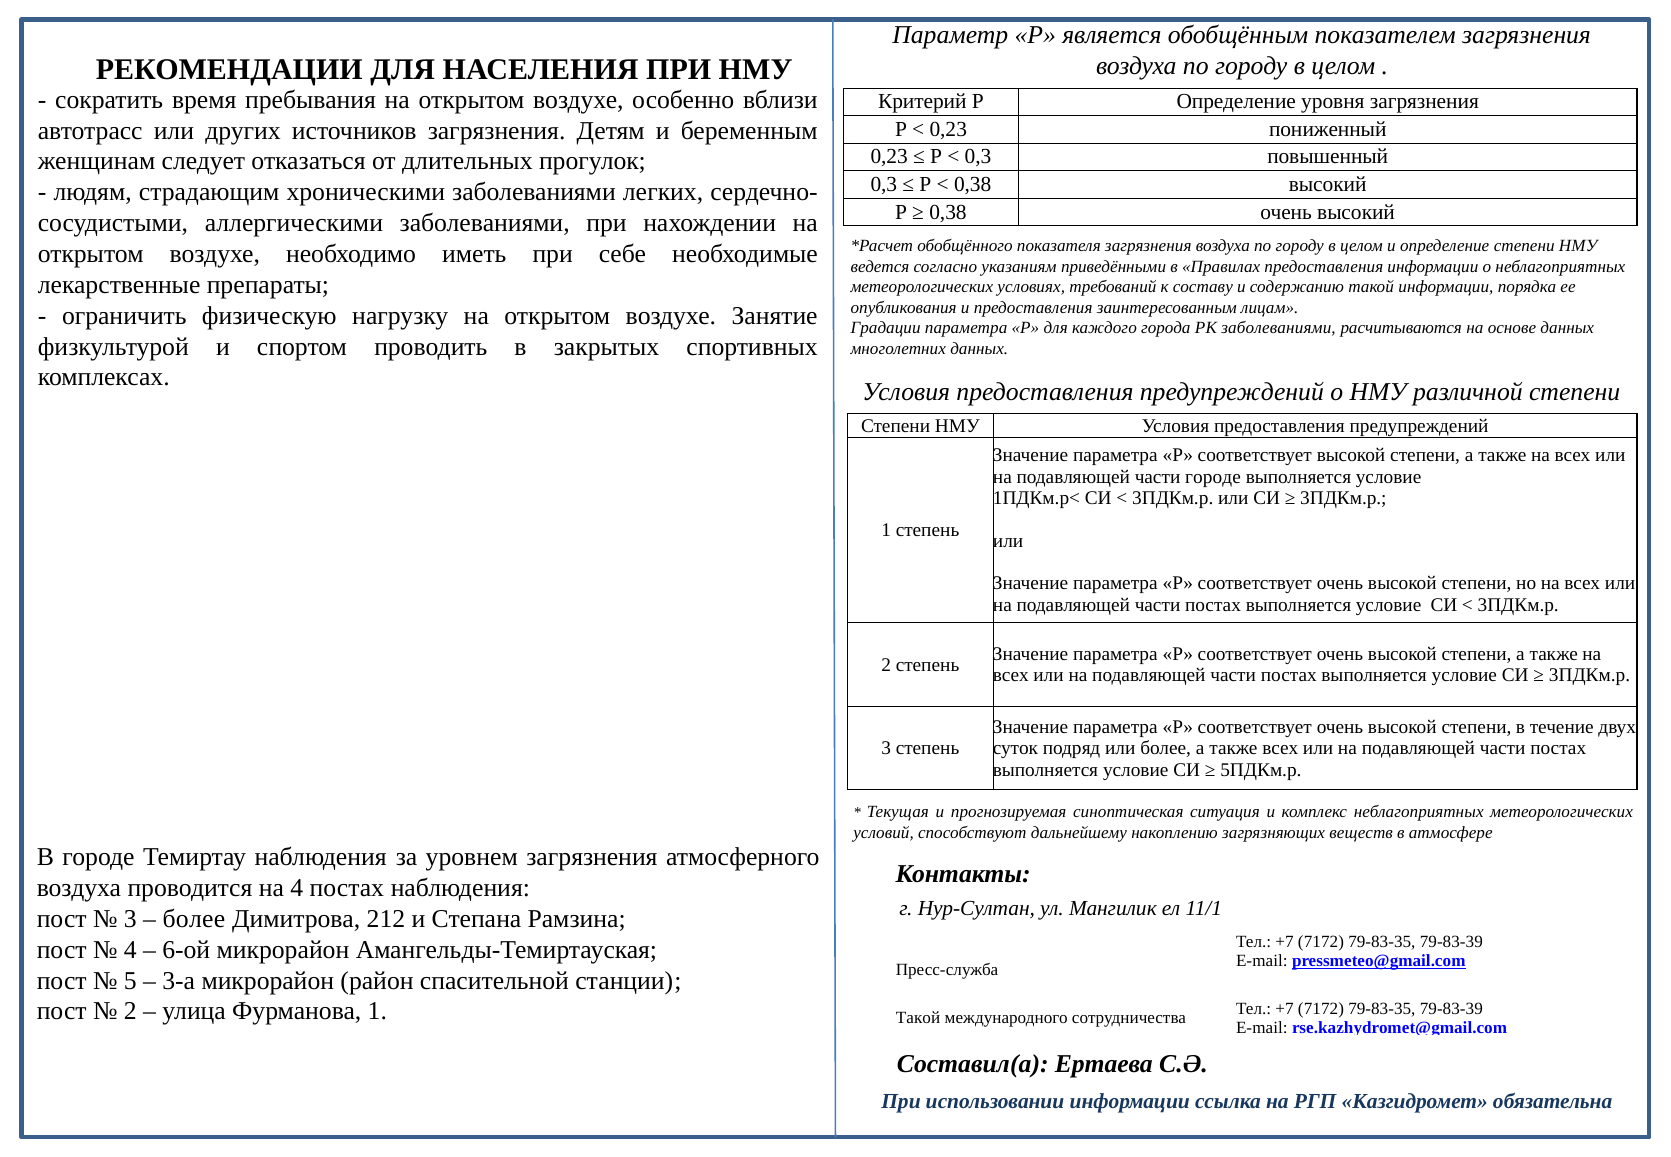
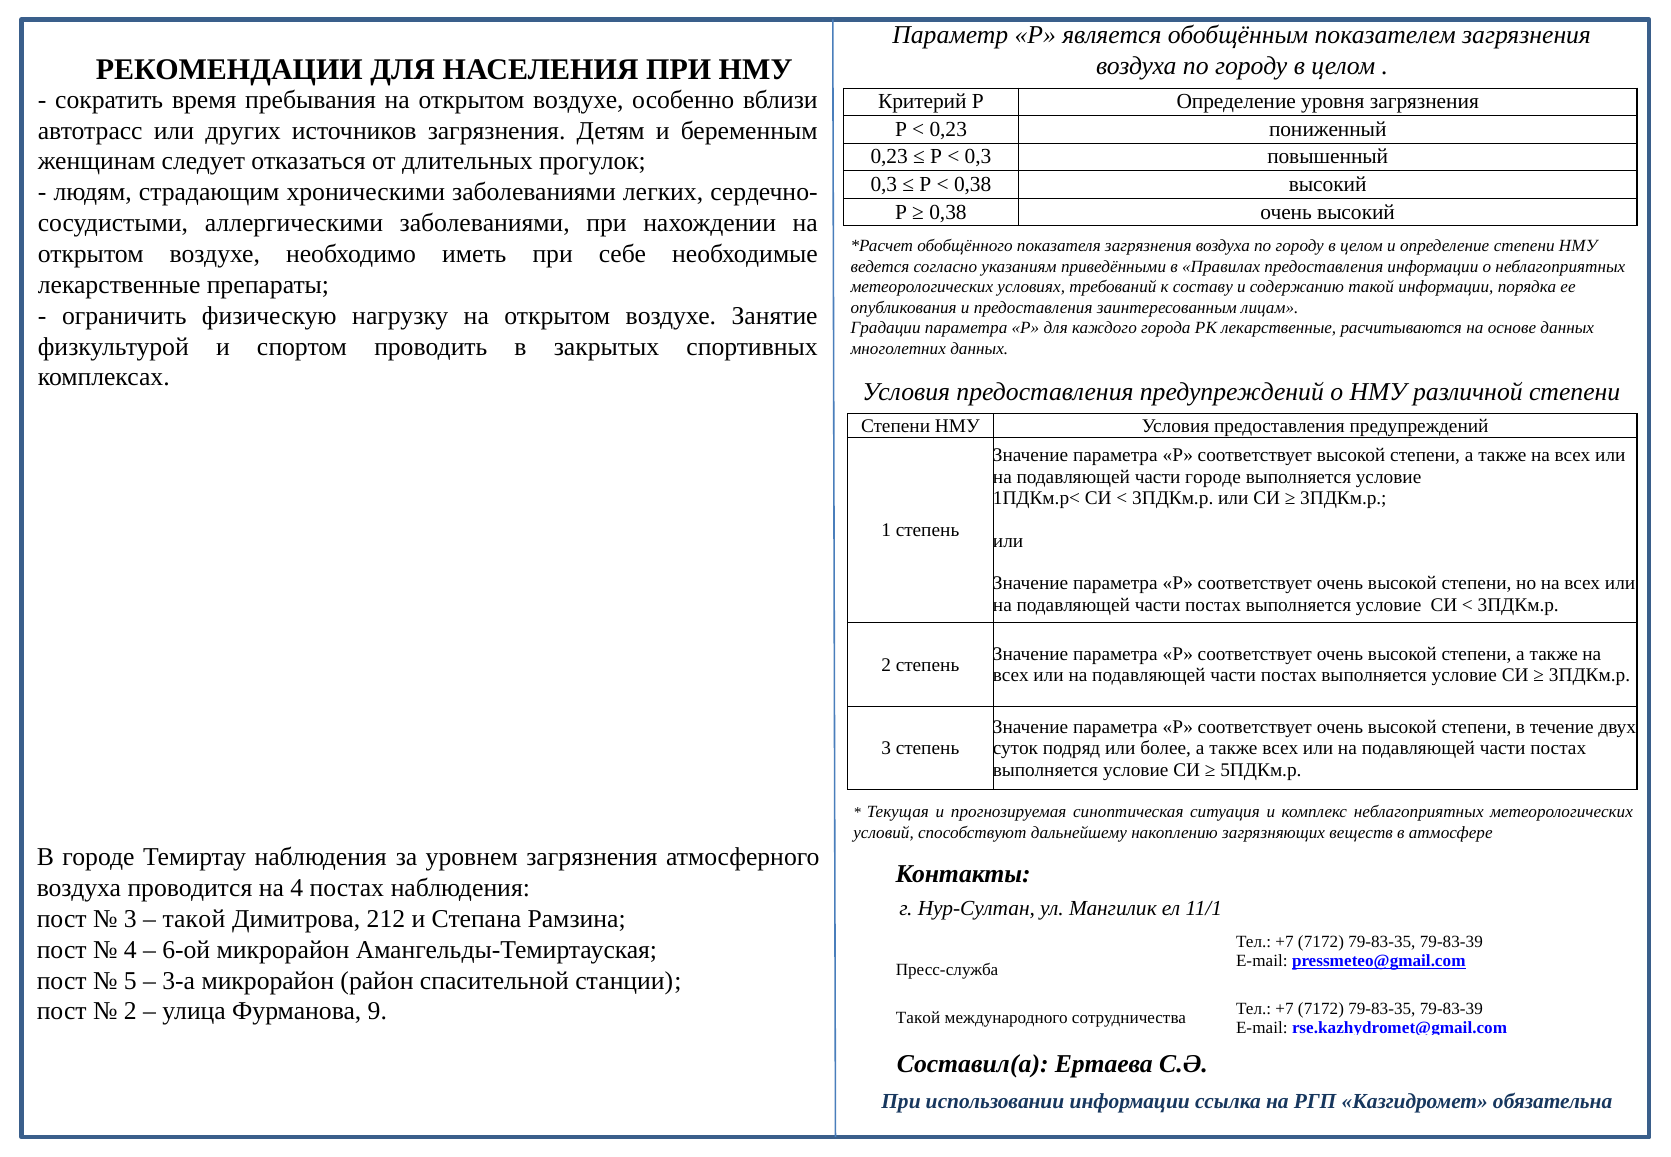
РК заболеваниями: заболеваниями -> лекарственные
более at (194, 919): более -> такой
Фурманова 1: 1 -> 9
